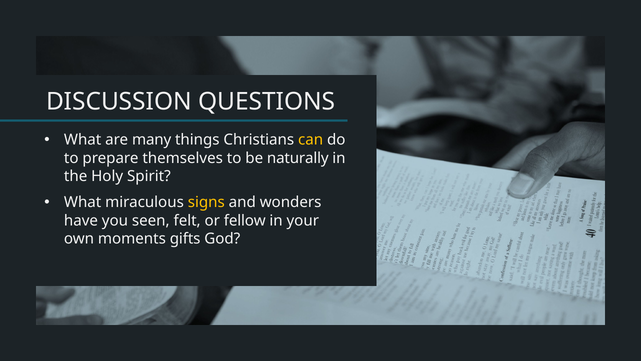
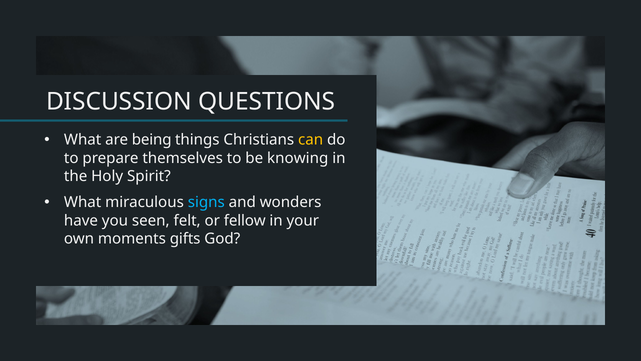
many: many -> being
naturally: naturally -> knowing
signs colour: yellow -> light blue
